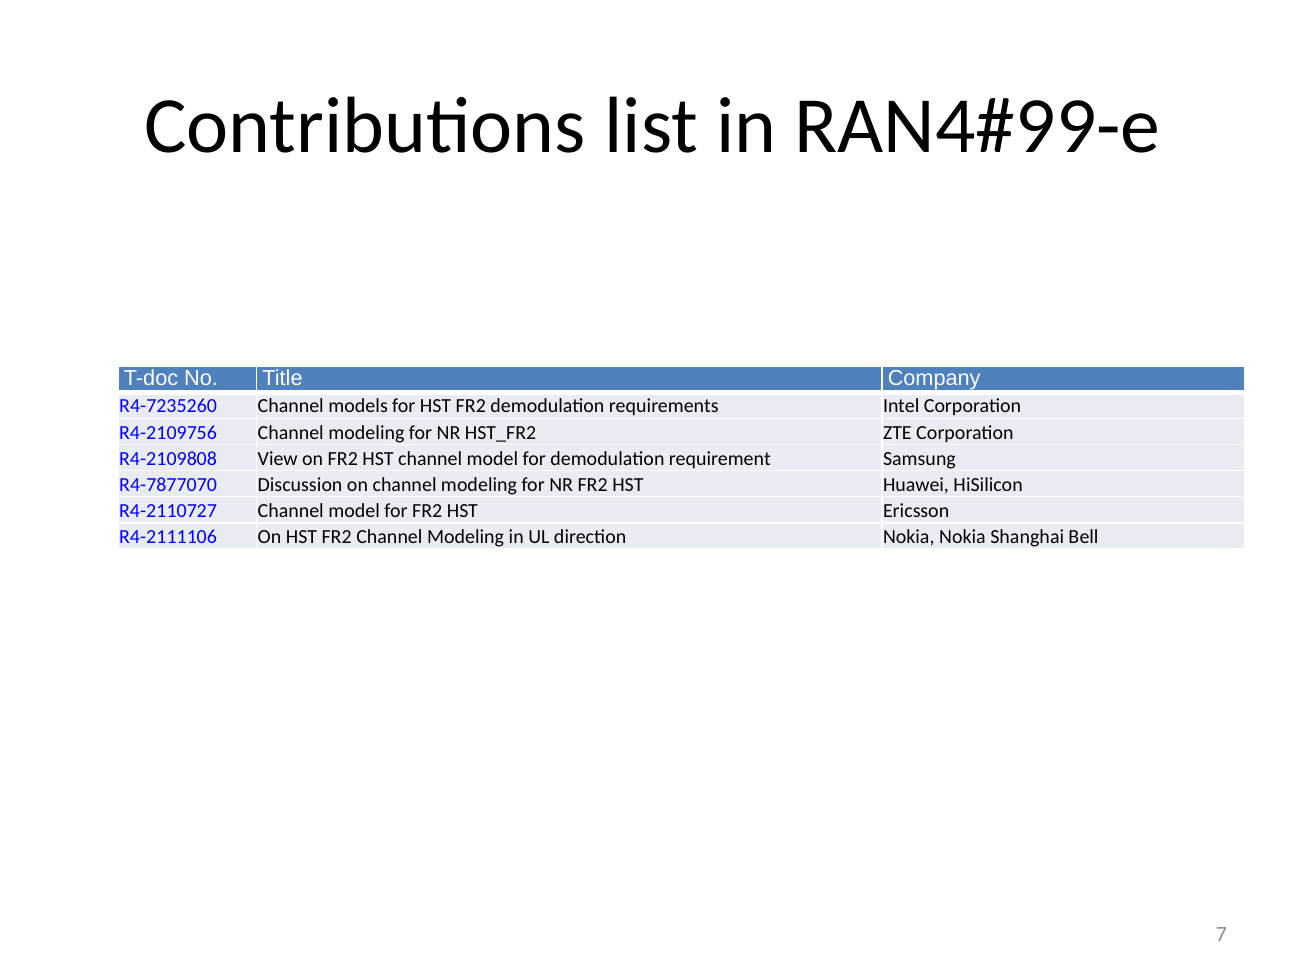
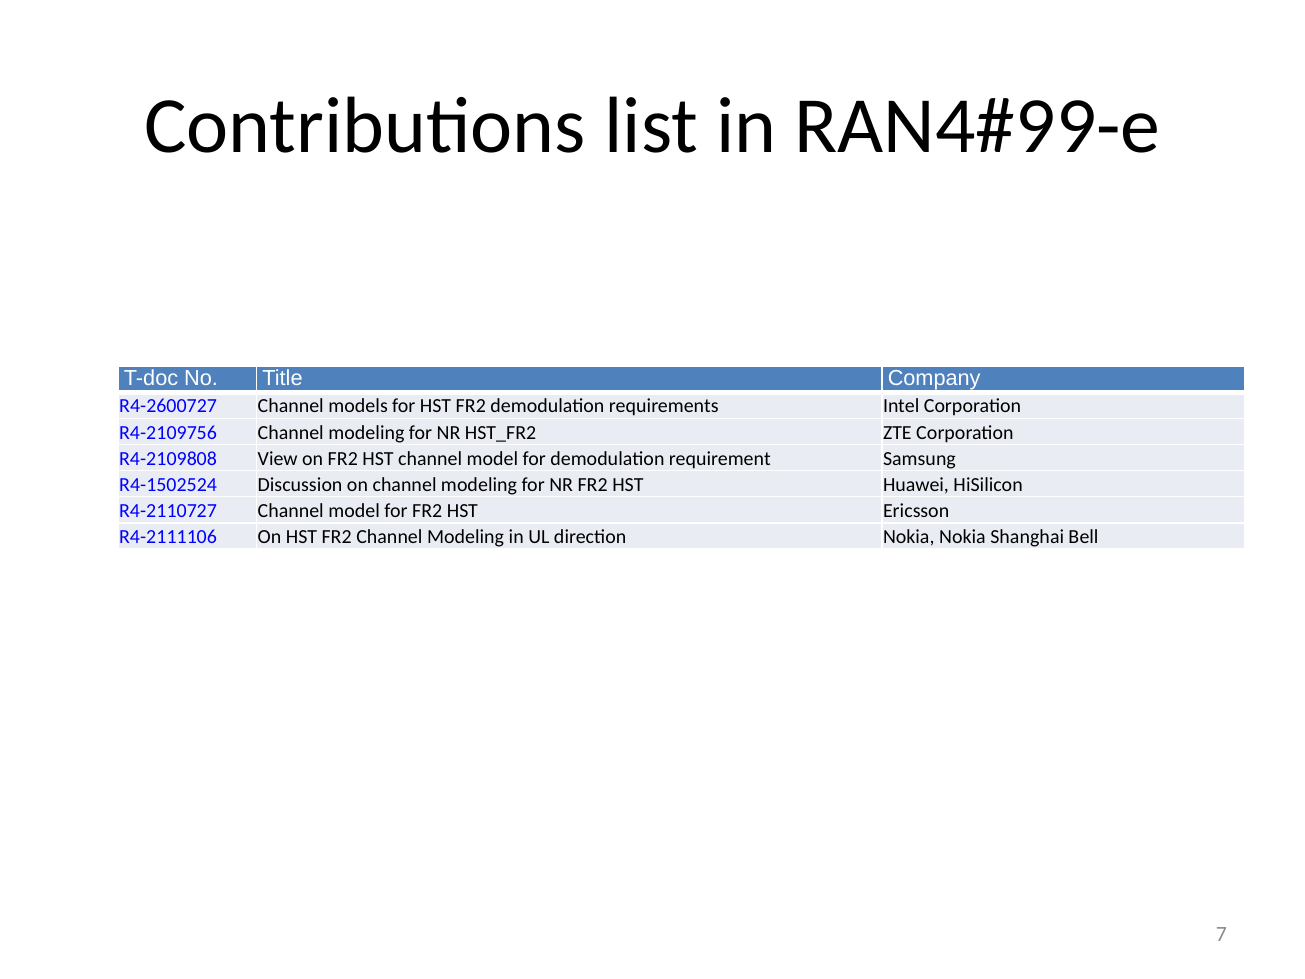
R4-7235260: R4-7235260 -> R4-2600727
R4-7877070: R4-7877070 -> R4-1502524
